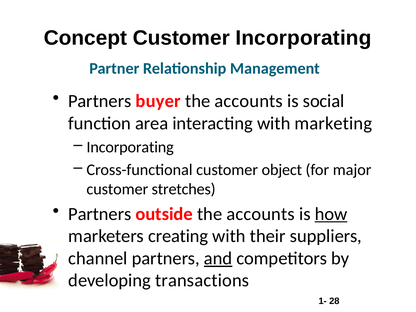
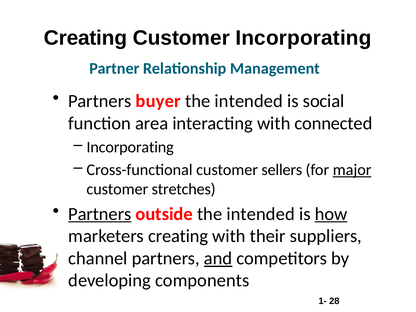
Concept at (85, 38): Concept -> Creating
accounts at (249, 101): accounts -> intended
marketing: marketing -> connected
object: object -> sellers
major underline: none -> present
Partners at (100, 214) underline: none -> present
outside the accounts: accounts -> intended
transactions: transactions -> components
